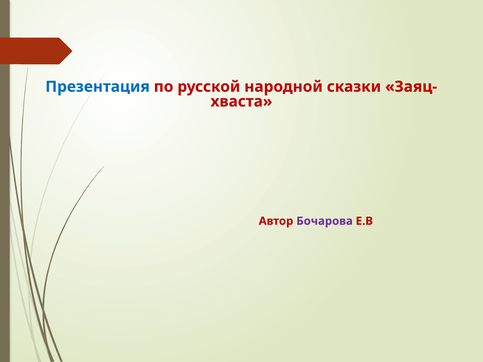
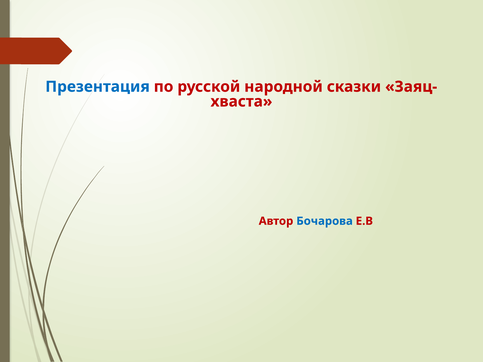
Бочарова colour: purple -> blue
